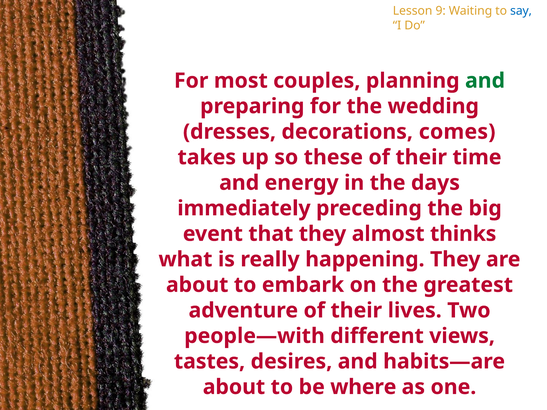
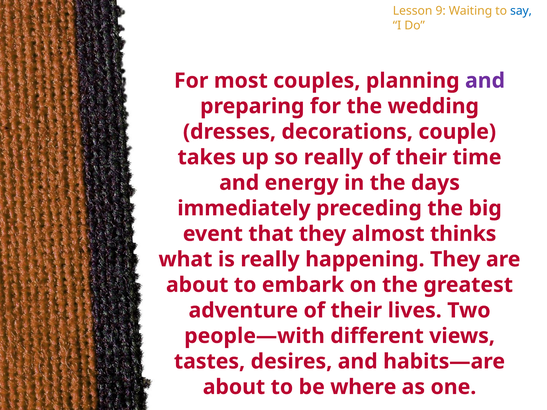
and at (485, 81) colour: green -> purple
comes: comes -> couple
so these: these -> really
